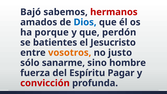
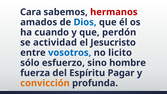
Bajó: Bajó -> Cara
porque: porque -> cuando
batientes: batientes -> actividad
vosotros colour: orange -> blue
justo: justo -> licito
sanarme: sanarme -> esfuerzo
convicción colour: red -> orange
